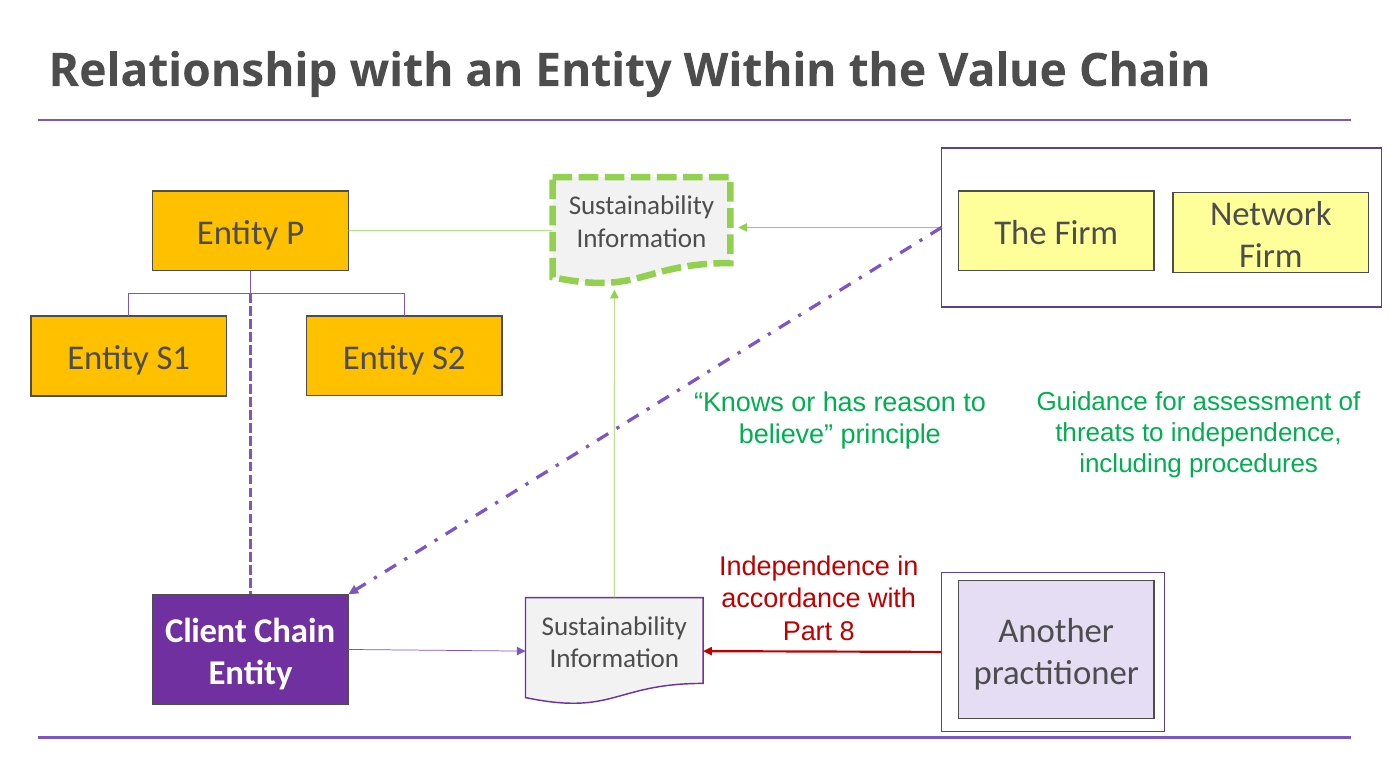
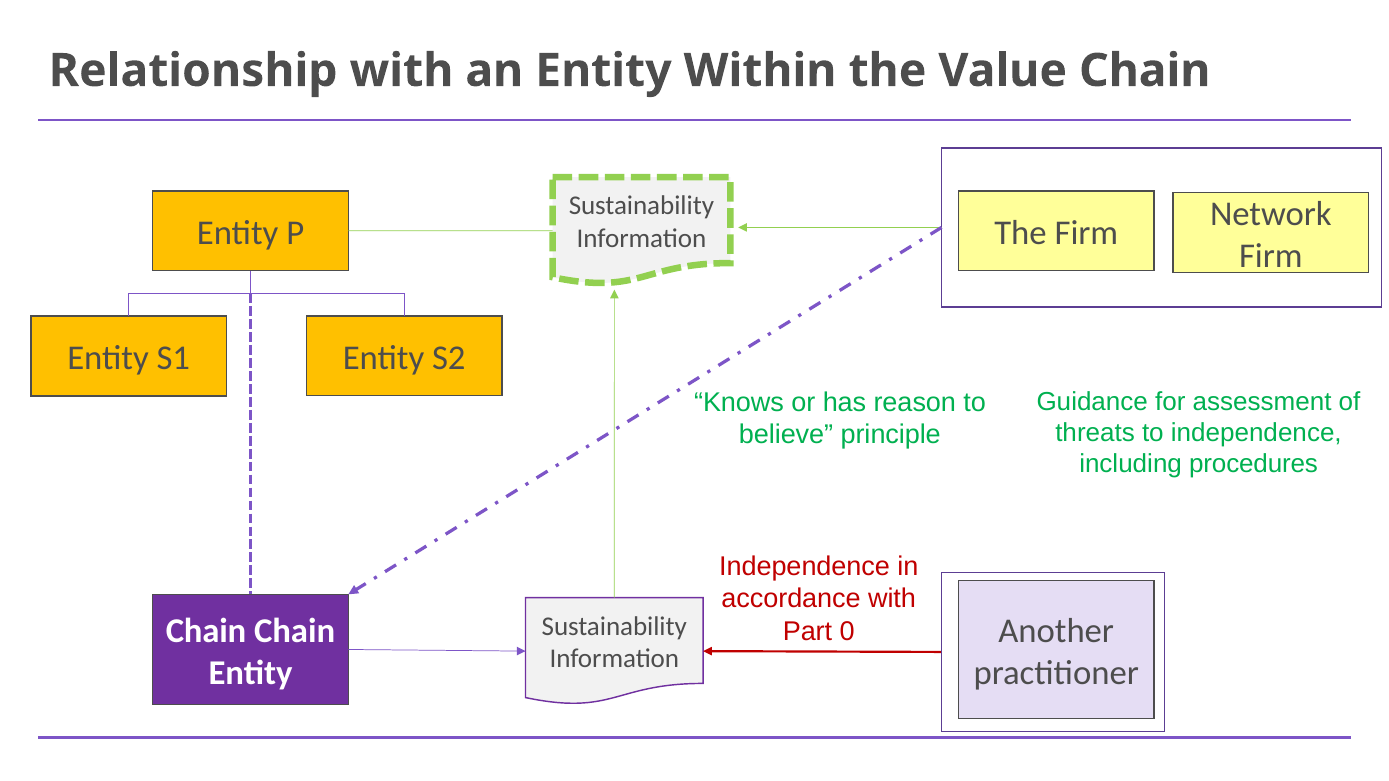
Client at (206, 631): Client -> Chain
8: 8 -> 0
